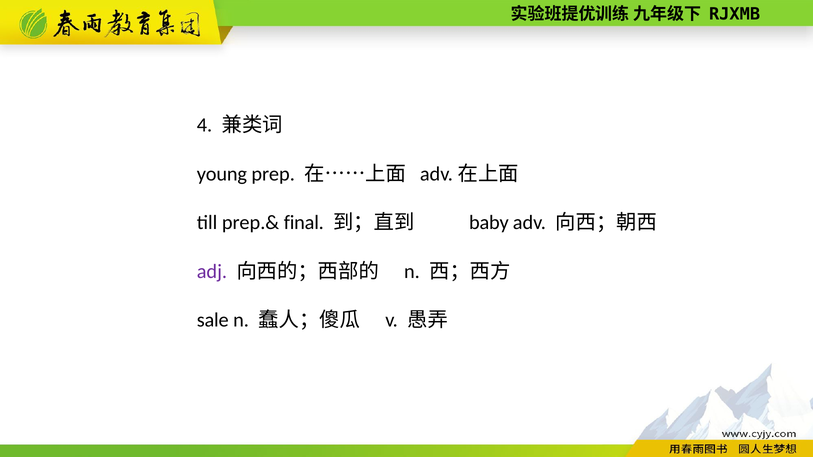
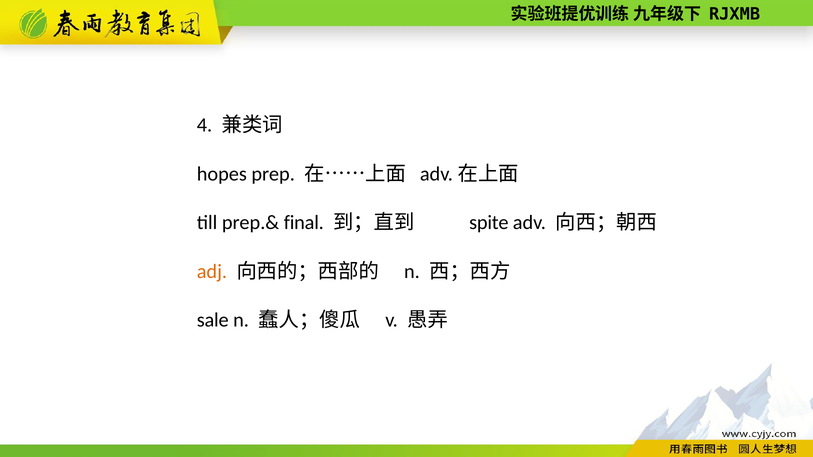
young: young -> hopes
baby: baby -> spite
adj colour: purple -> orange
